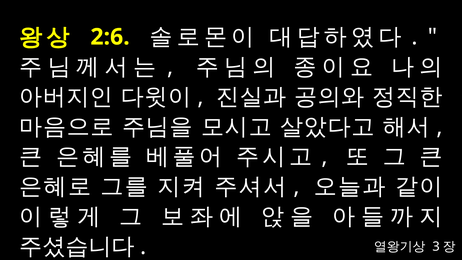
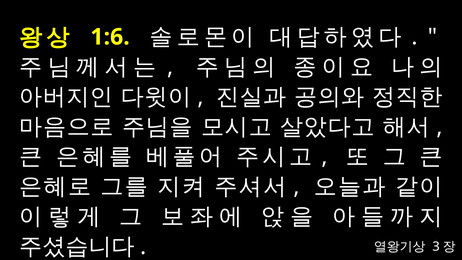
2:6: 2:6 -> 1:6
